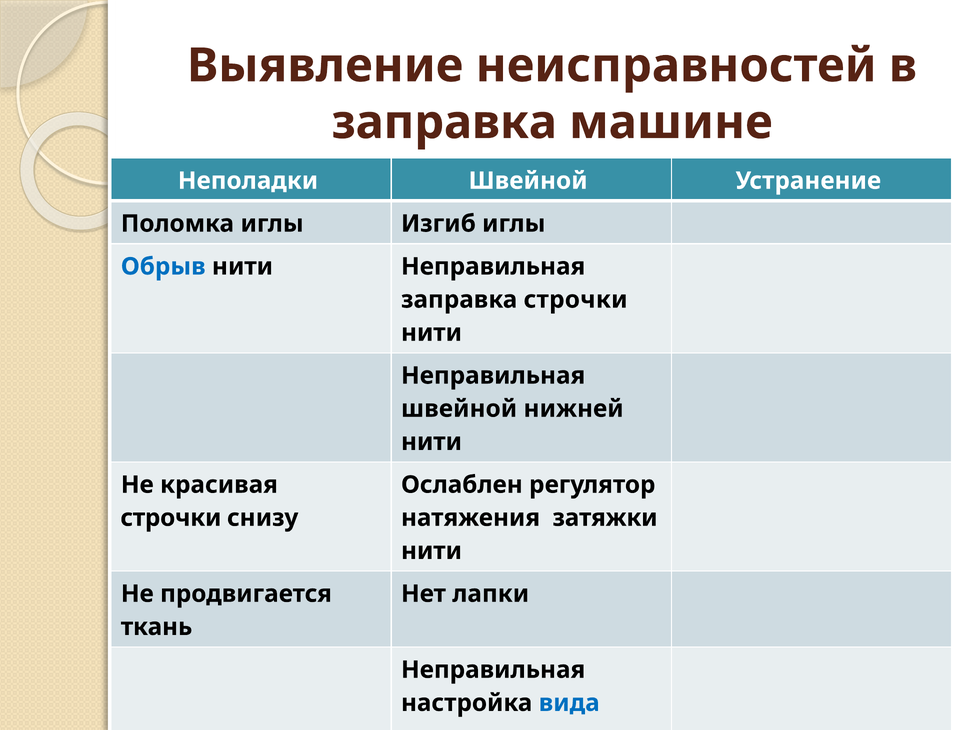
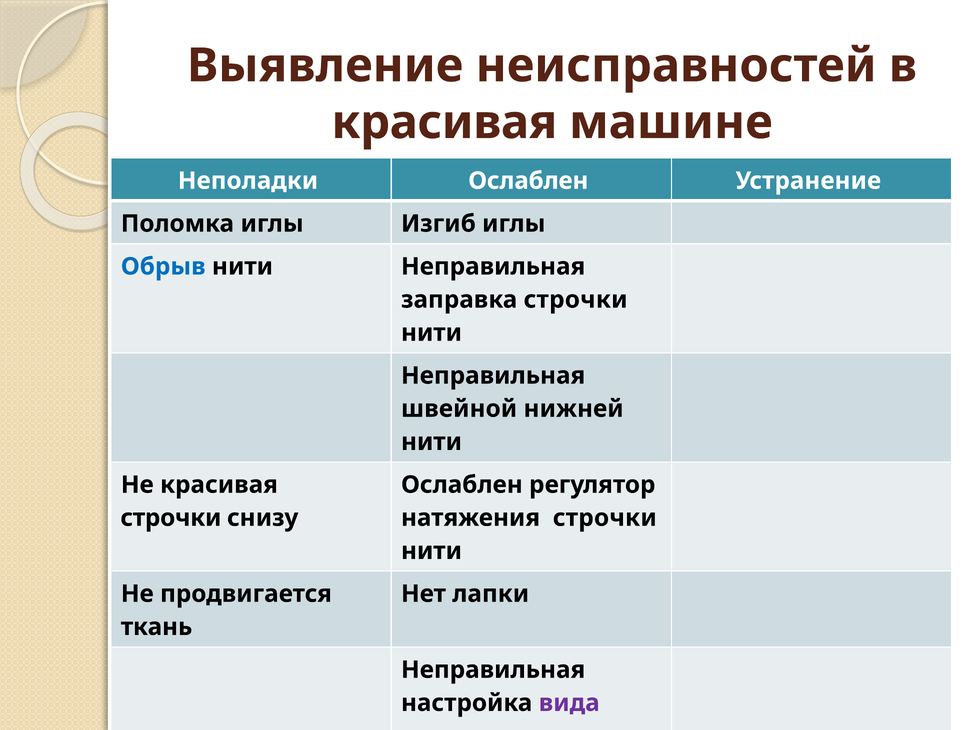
заправка at (444, 123): заправка -> красивая
Неполадки Швейной: Швейной -> Ослаблен
натяжения затяжки: затяжки -> строчки
вида colour: blue -> purple
